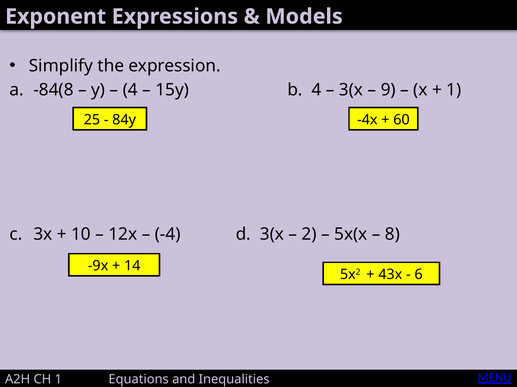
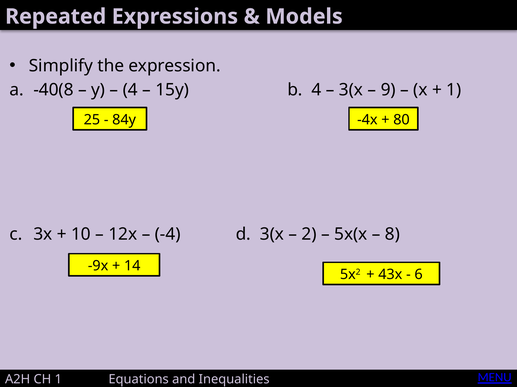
Exponent: Exponent -> Repeated
-84(8: -84(8 -> -40(8
60: 60 -> 80
